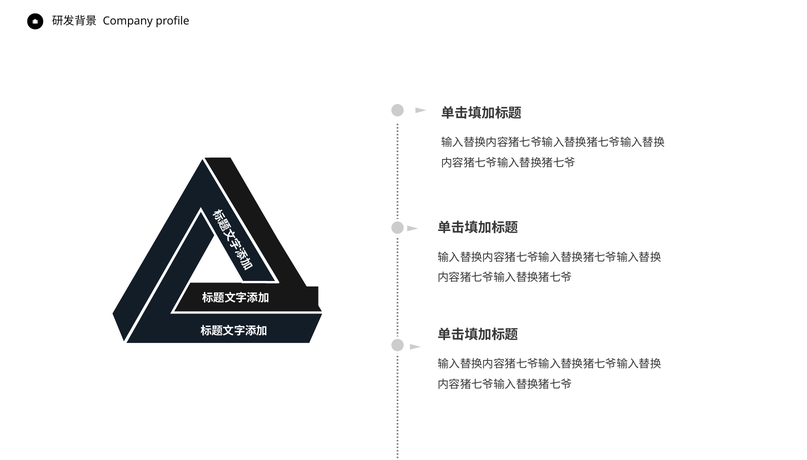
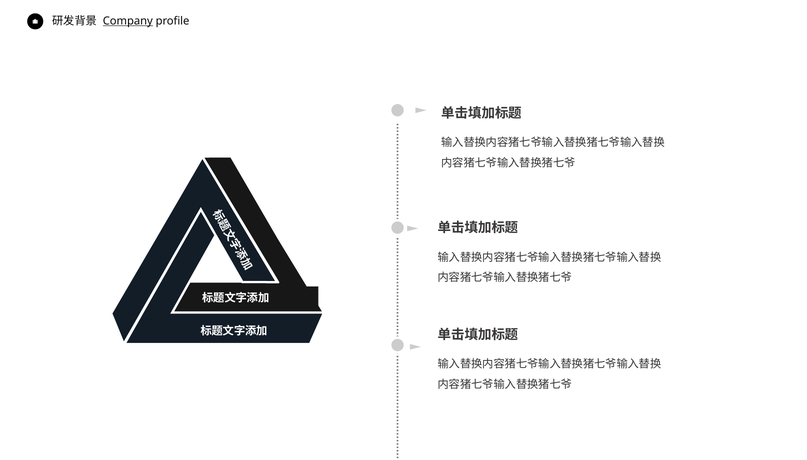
Company underline: none -> present
